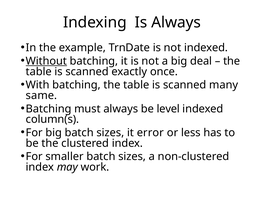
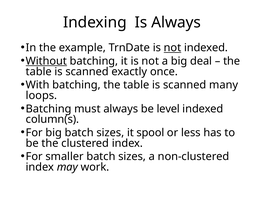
not at (172, 48) underline: none -> present
same: same -> loops
error: error -> spool
